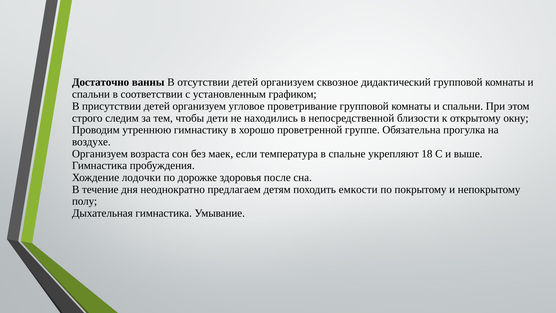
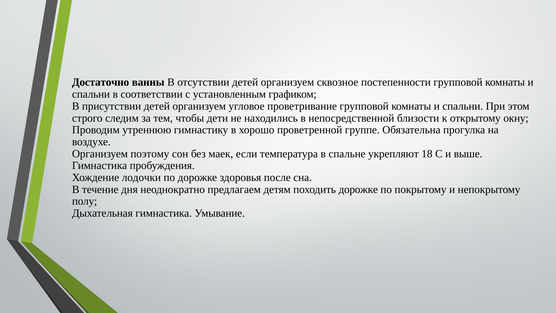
дидактический: дидактический -> постепенности
возраста: возраста -> поэтому
походить емкости: емкости -> дорожке
